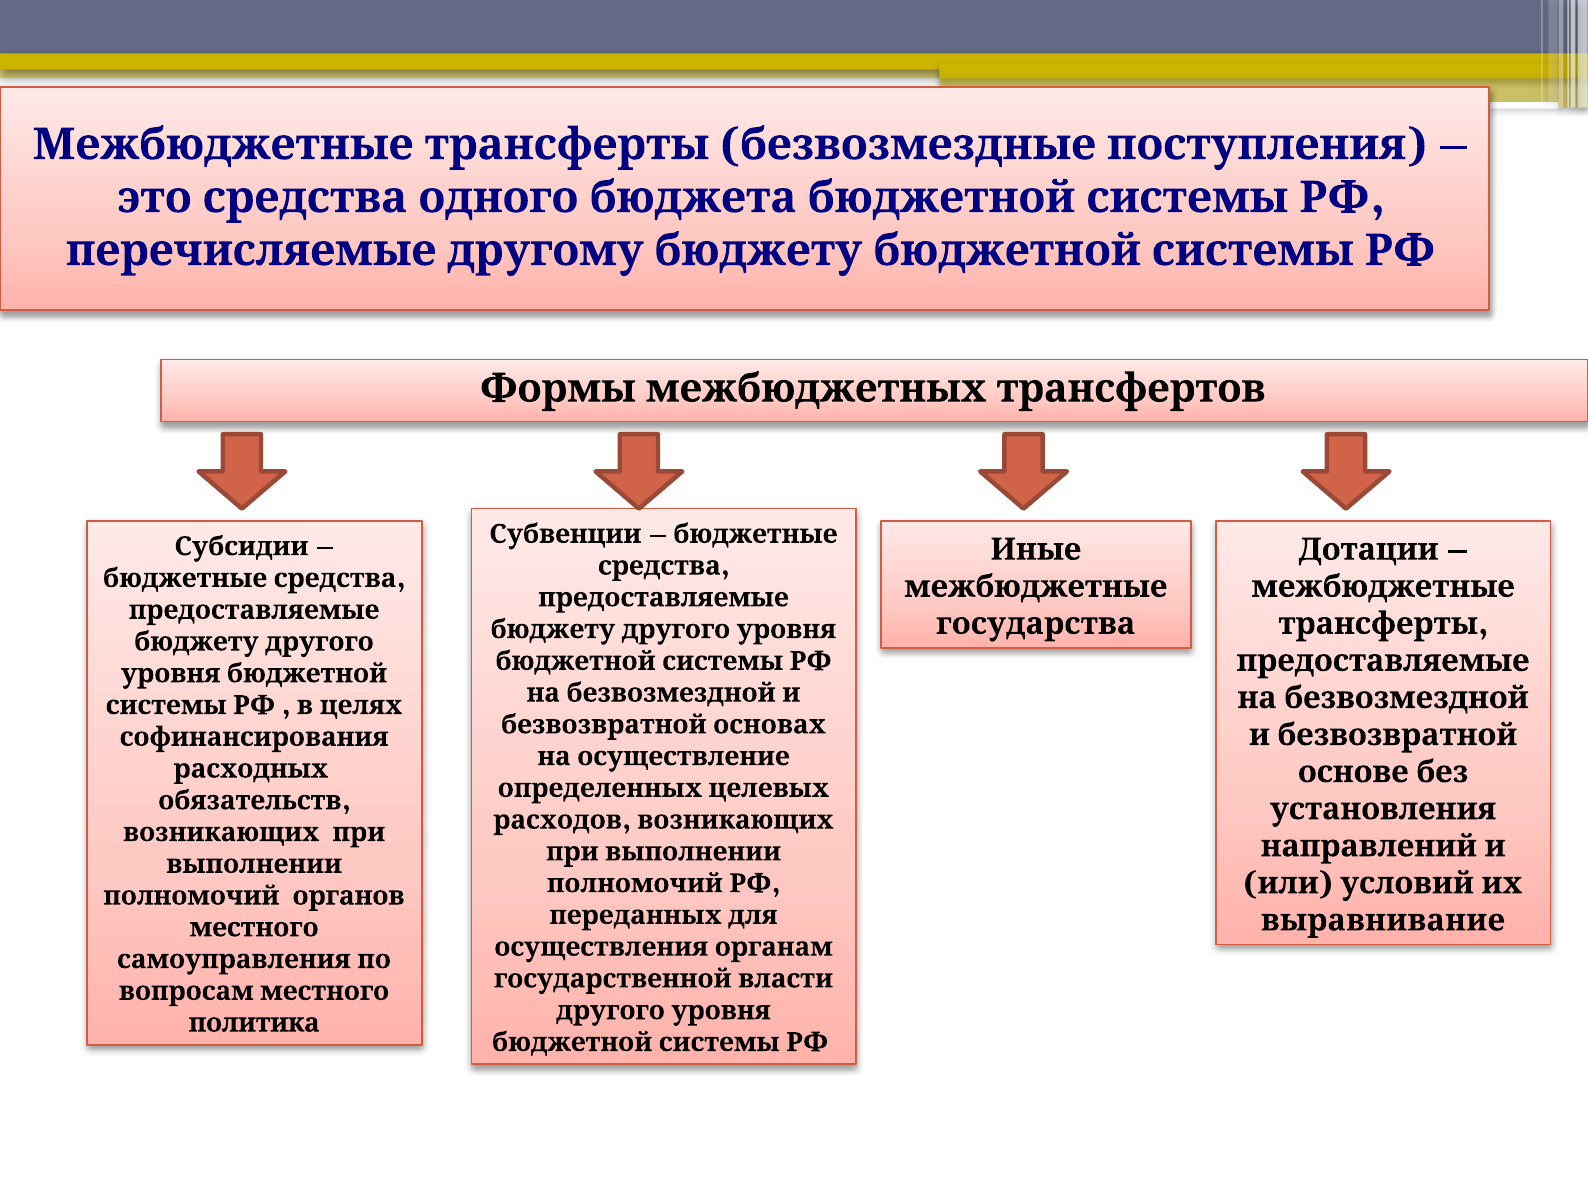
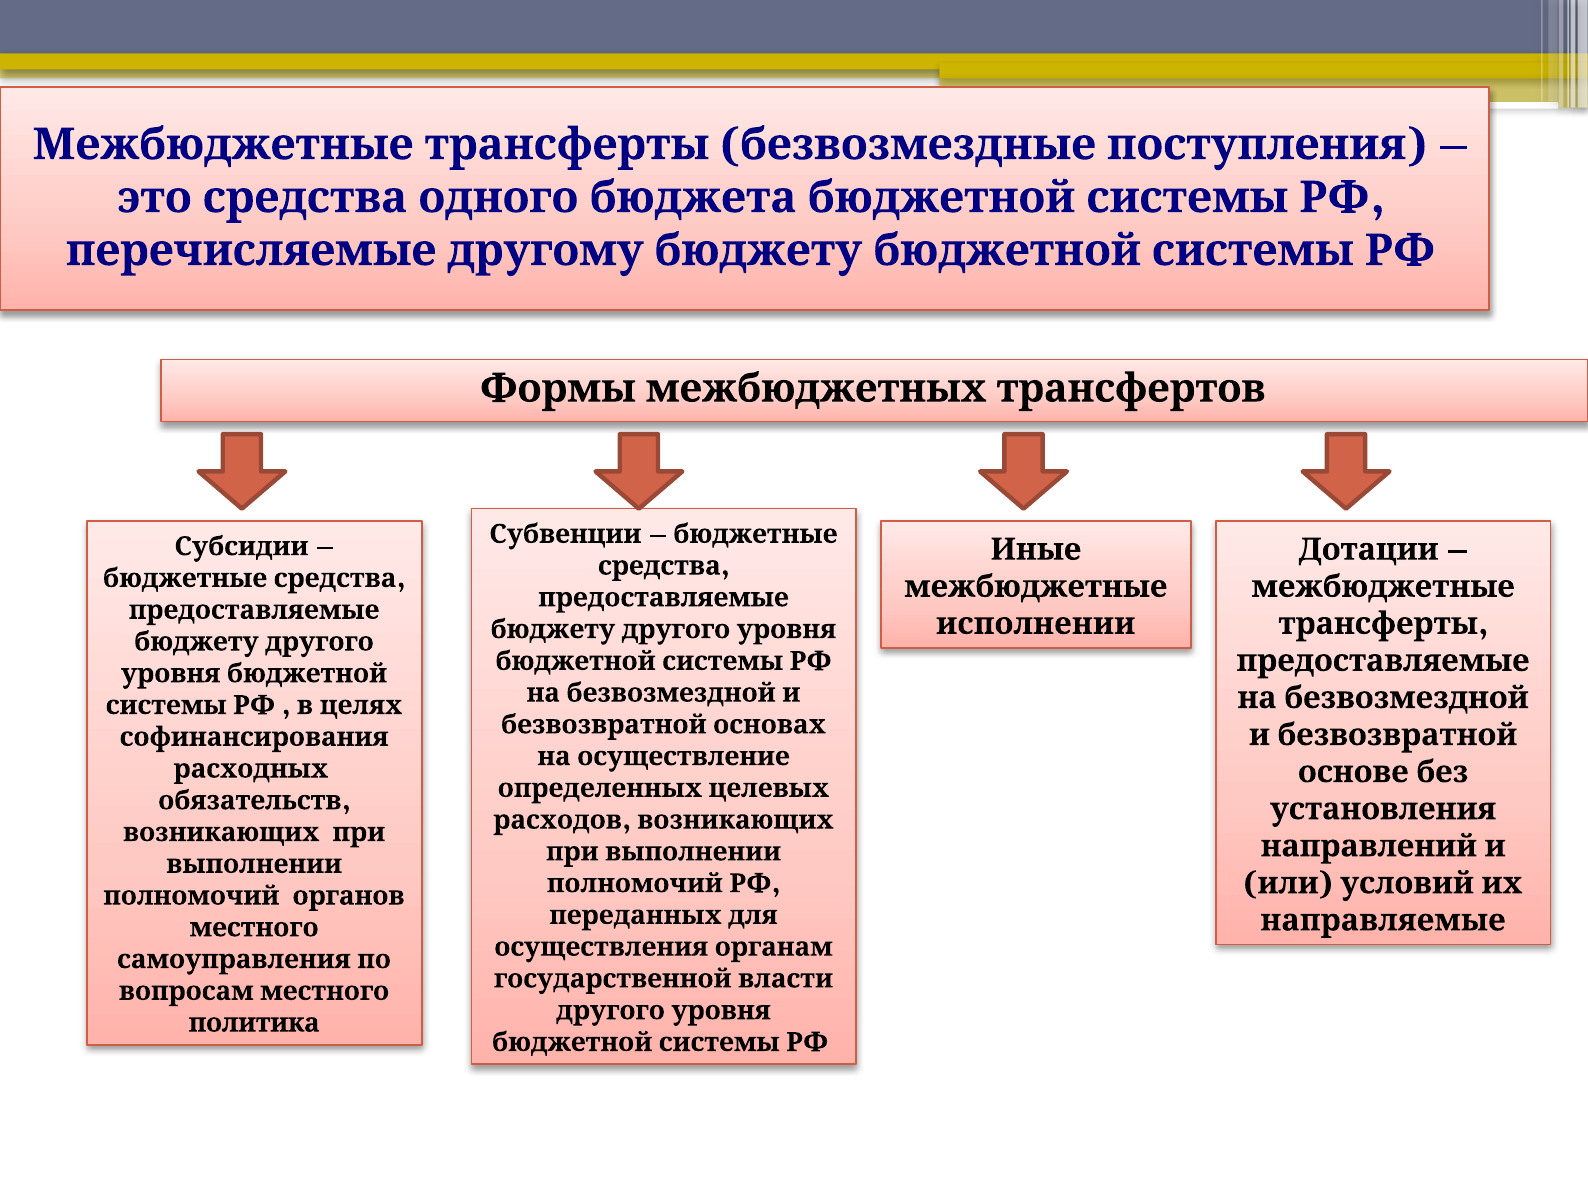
государства: государства -> исполнении
выравнивание: выравнивание -> направляемые
